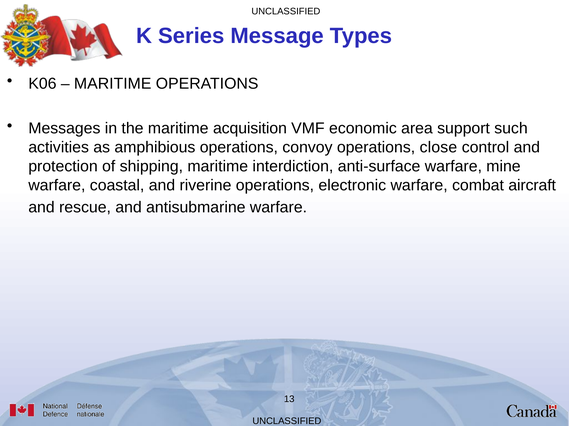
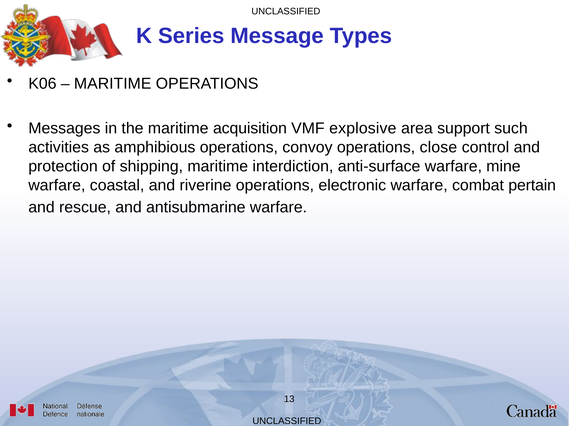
economic: economic -> explosive
aircraft: aircraft -> pertain
